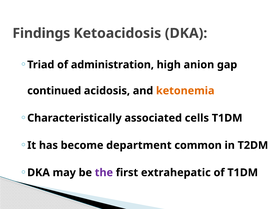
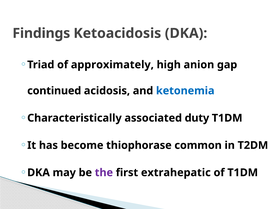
administration: administration -> approximately
ketonemia colour: orange -> blue
cells: cells -> duty
department: department -> thiophorase
